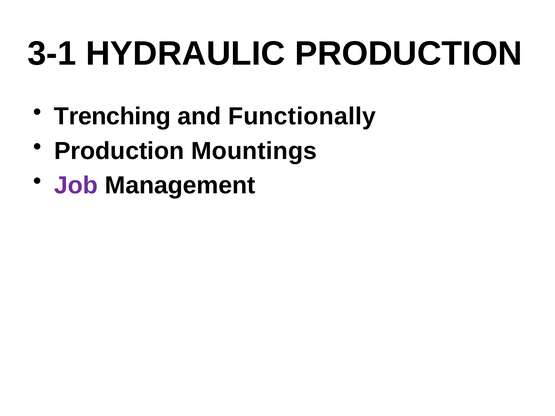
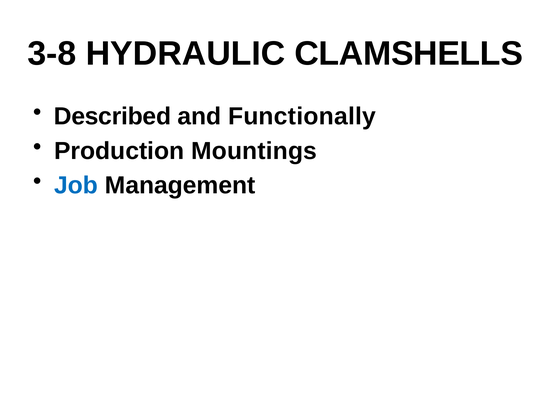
3-1: 3-1 -> 3-8
HYDRAULIC PRODUCTION: PRODUCTION -> CLAMSHELLS
Trenching: Trenching -> Described
Job colour: purple -> blue
